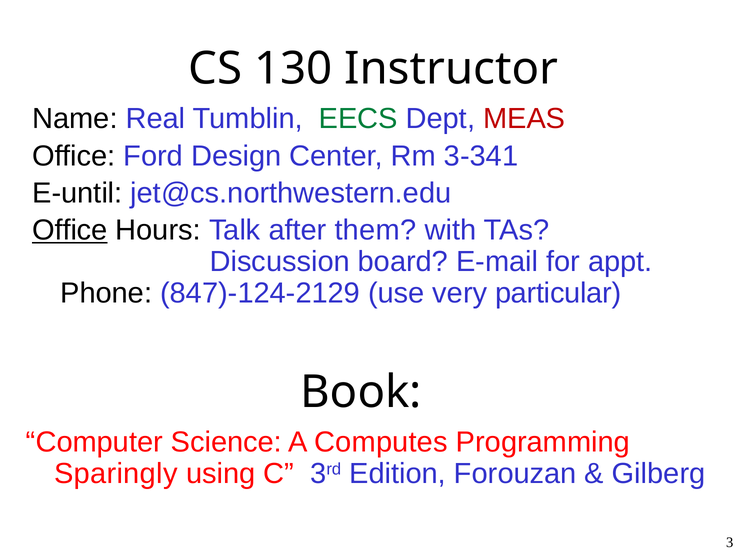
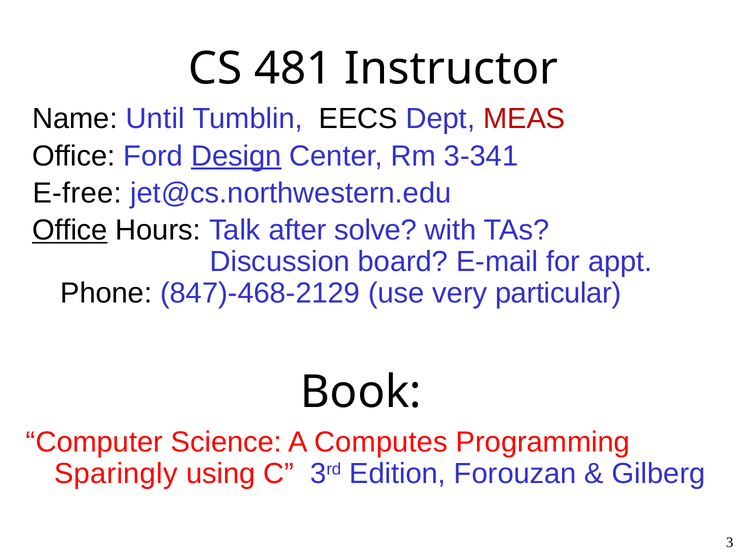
130: 130 -> 481
Real: Real -> Until
EECS colour: green -> black
Design underline: none -> present
E-until: E-until -> E-free
them: them -> solve
847)-124-2129: 847)-124-2129 -> 847)-468-2129
